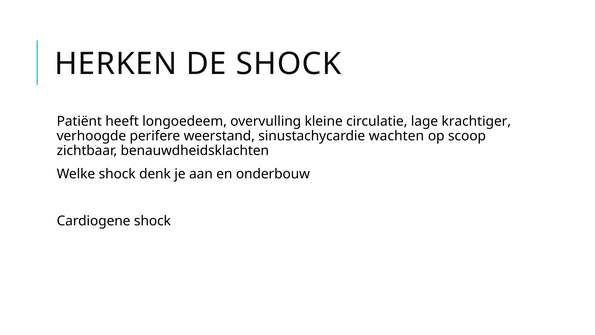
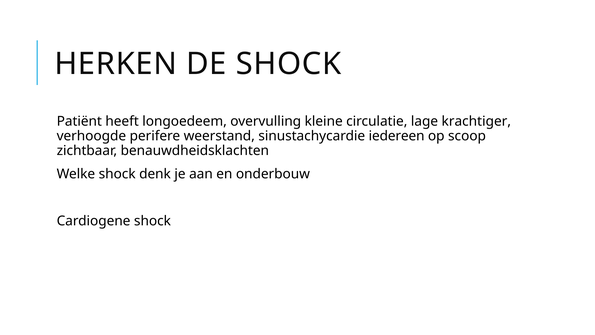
wachten: wachten -> iedereen
